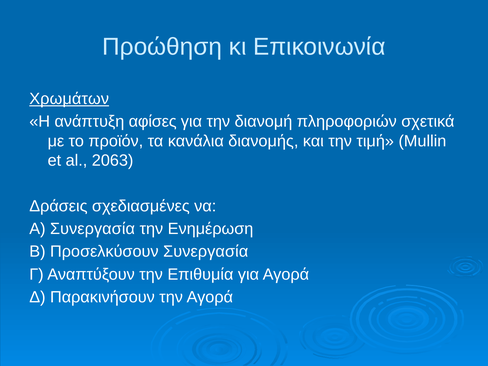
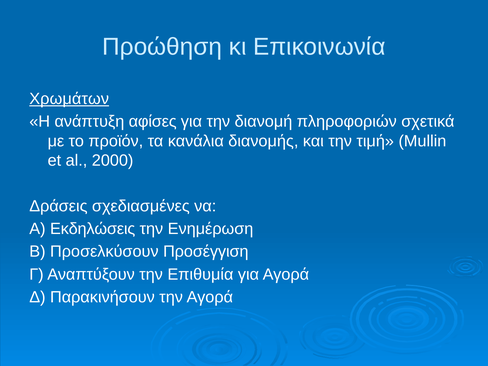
2063: 2063 -> 2000
Α Συνεργασία: Συνεργασία -> Εκδηλώσεις
Προσελκύσουν Συνεργασία: Συνεργασία -> Προσέγγιση
